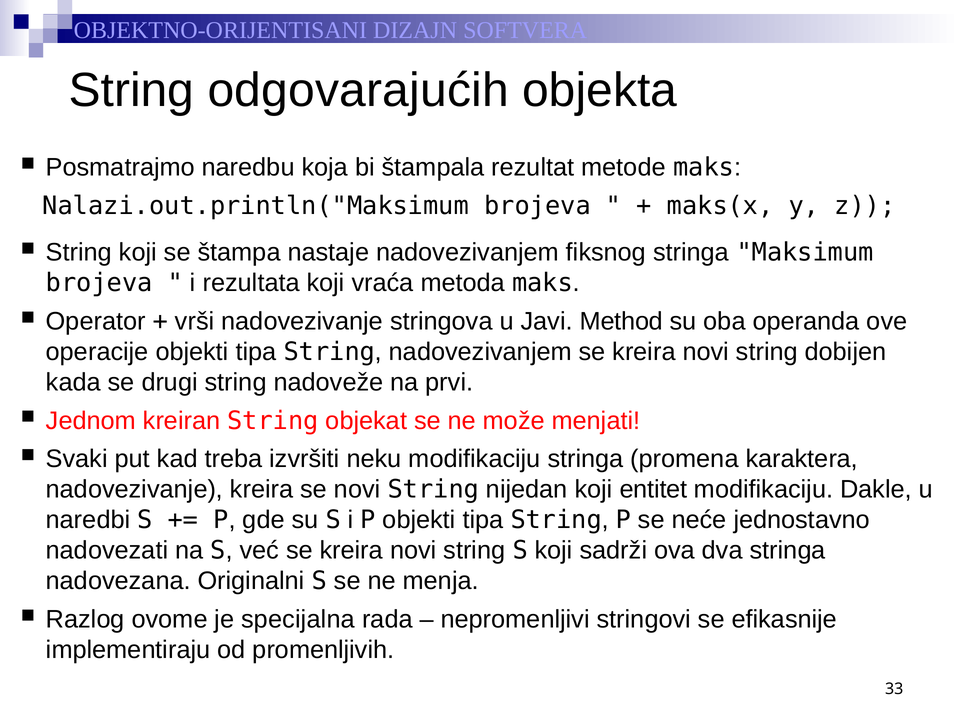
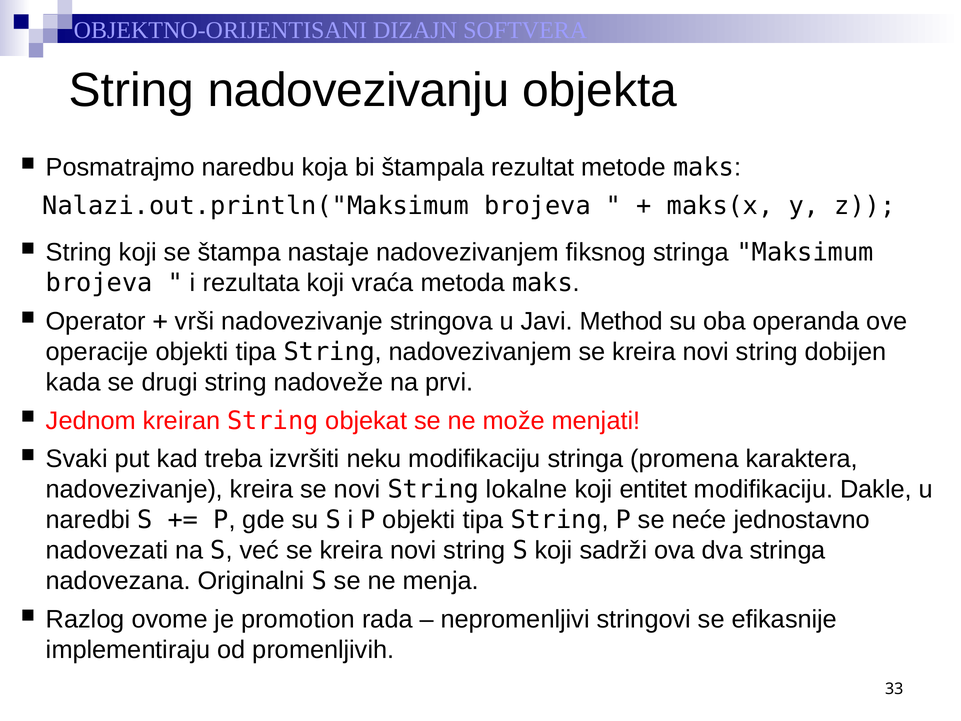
odgovarajućih: odgovarajućih -> nadovezivanju
nijedan: nijedan -> lokalne
specijalna: specijalna -> promotion
